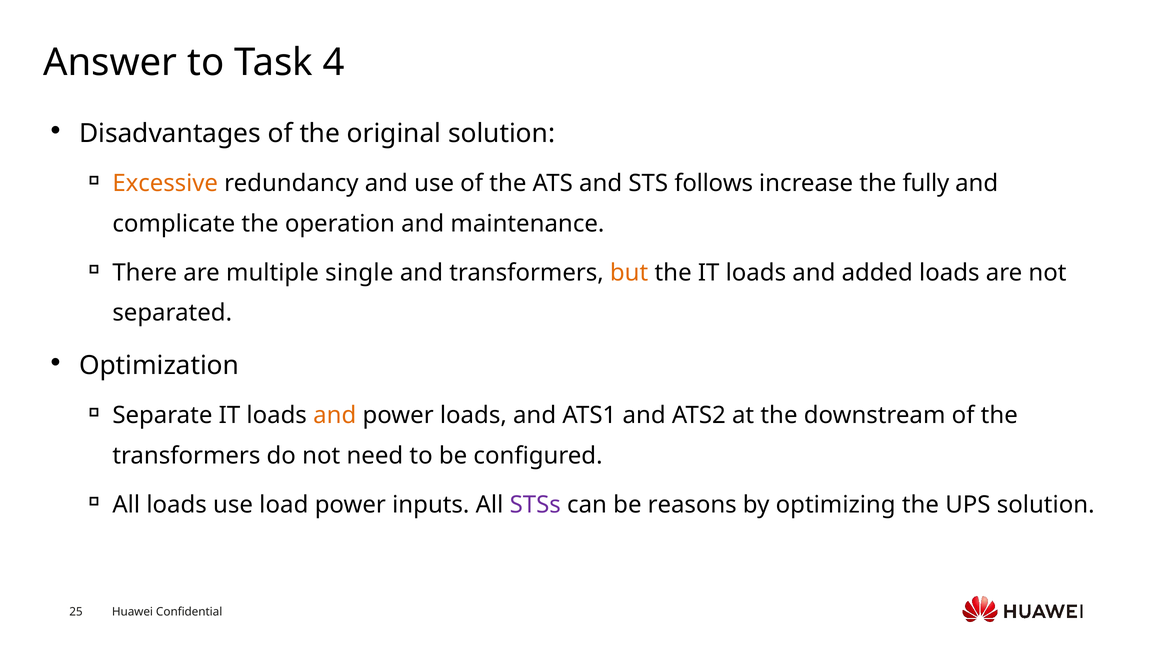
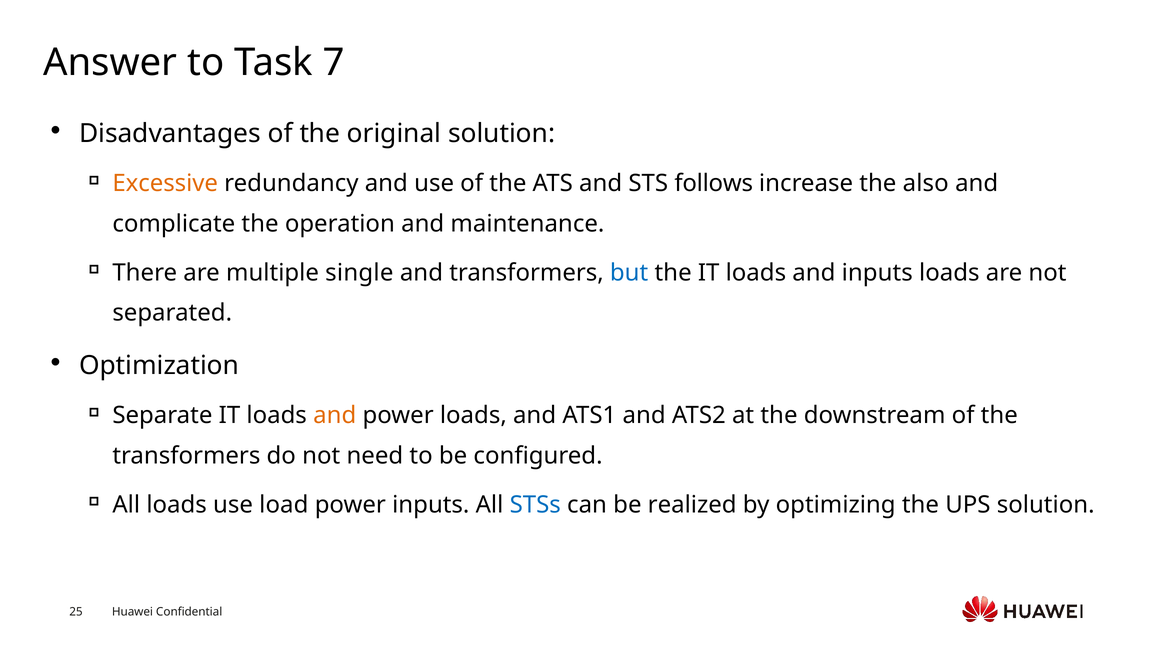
4: 4 -> 7
fully: fully -> also
but colour: orange -> blue
and added: added -> inputs
STSs colour: purple -> blue
reasons: reasons -> realized
